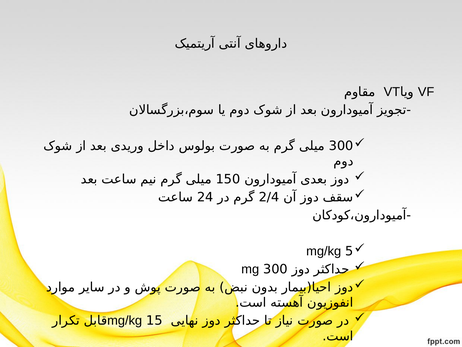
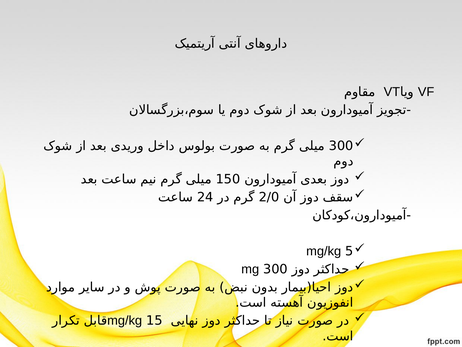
2/4: 2/4 -> 2/0
